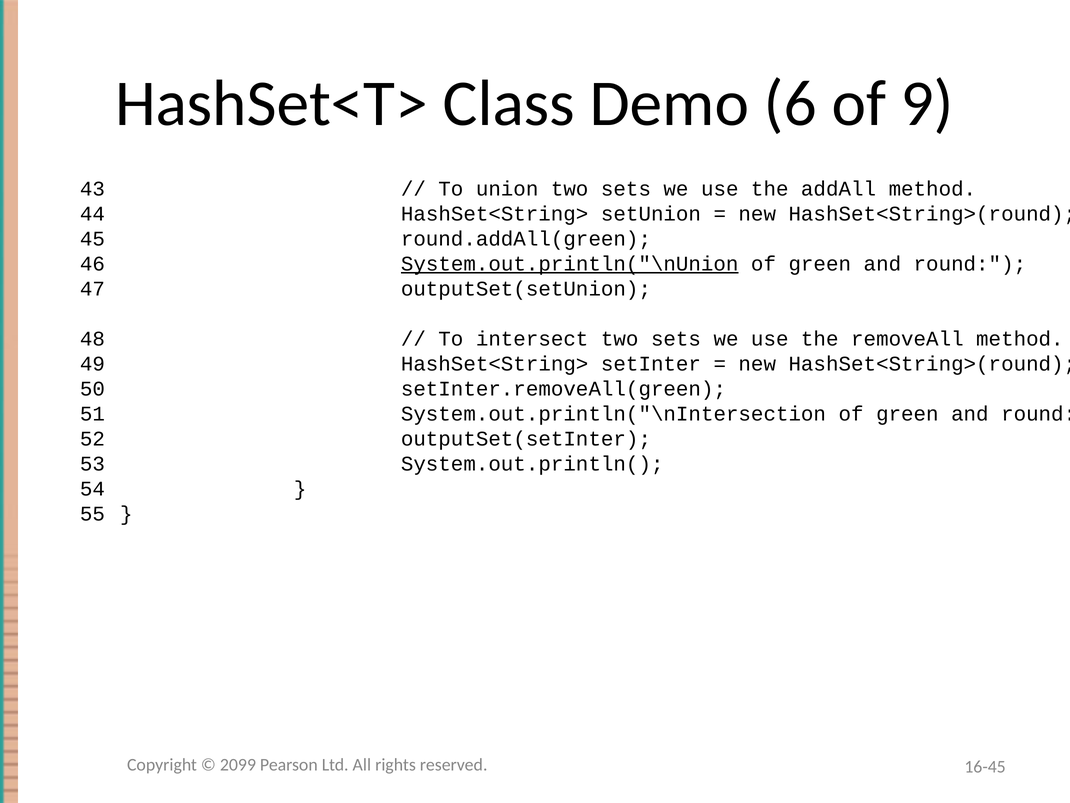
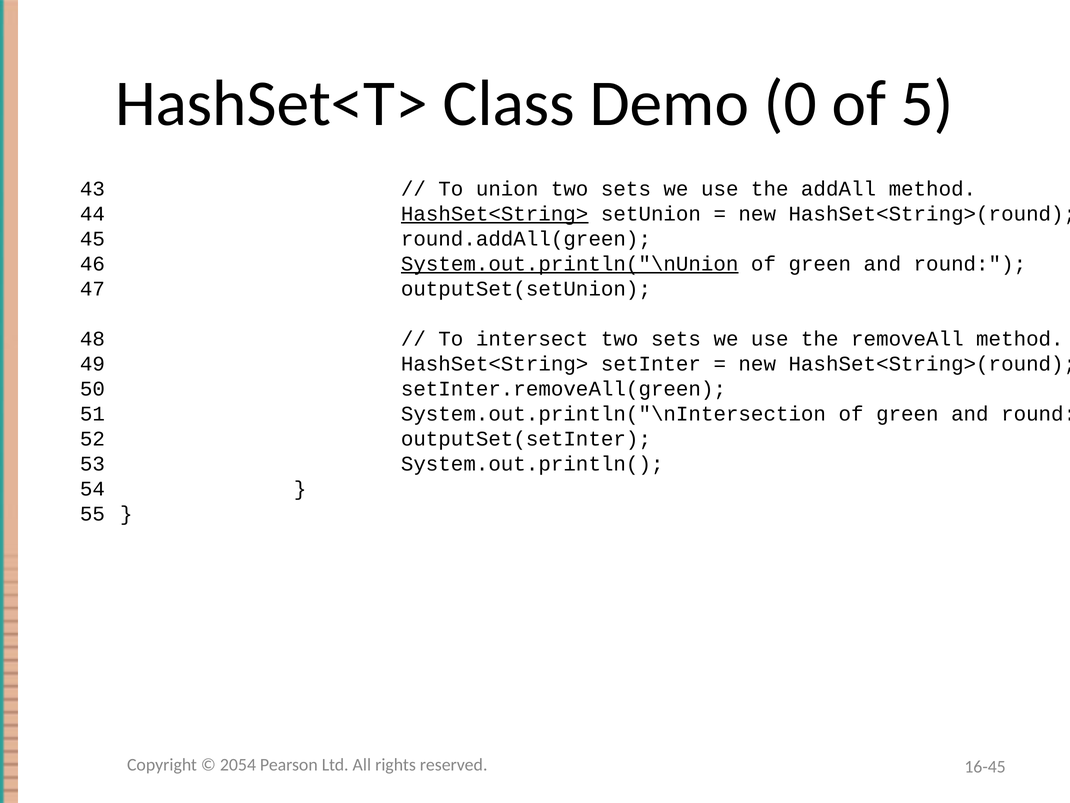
6: 6 -> 0
9: 9 -> 5
HashSet<String> at (495, 214) underline: none -> present
2099: 2099 -> 2054
